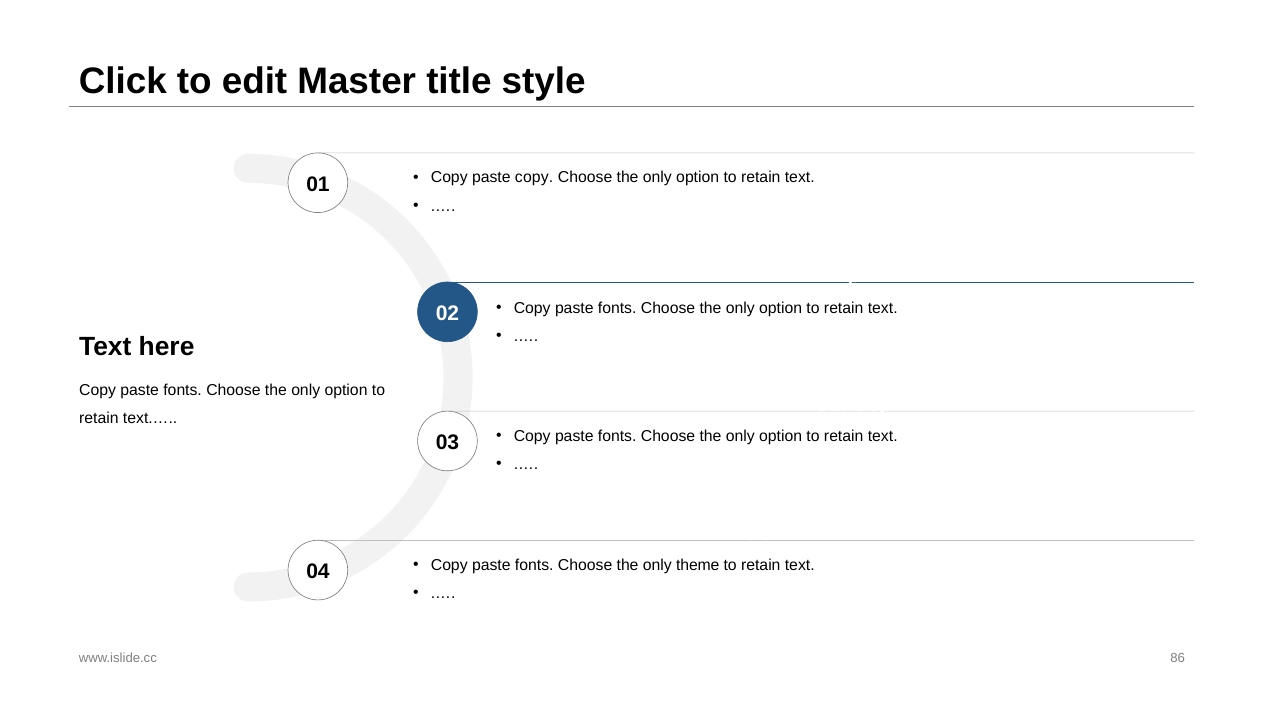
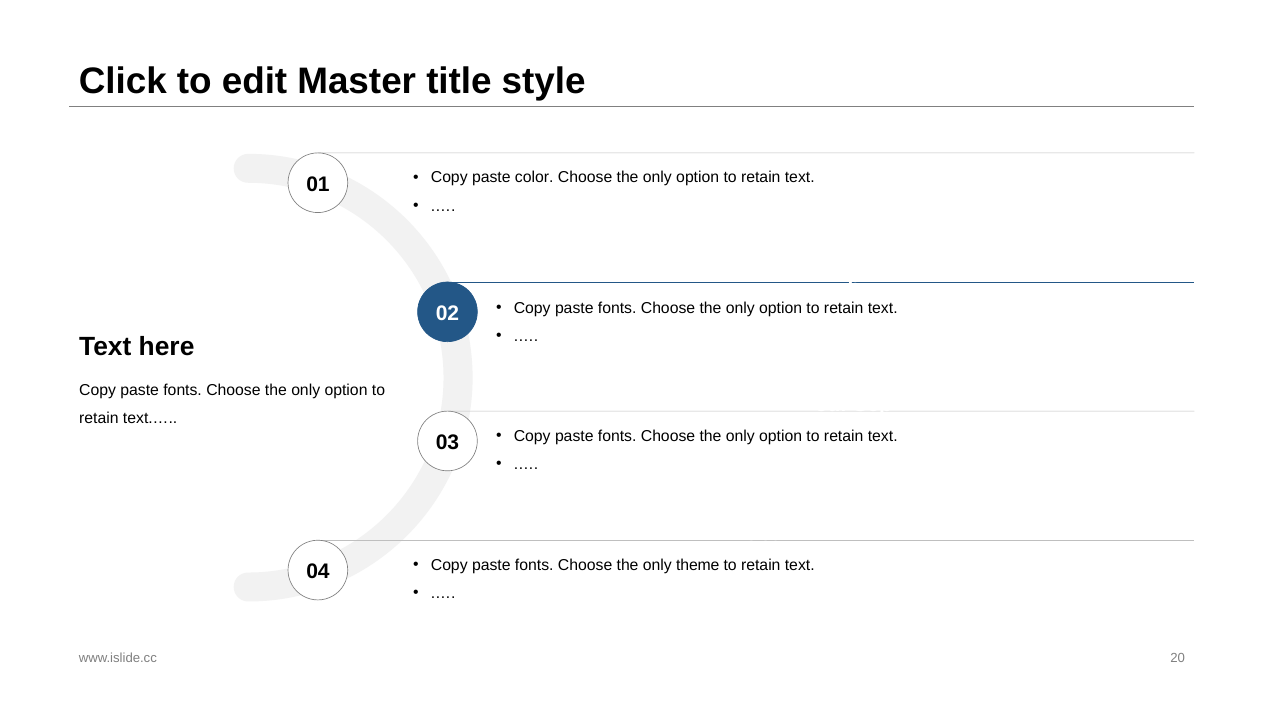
paste copy: copy -> color
86: 86 -> 20
